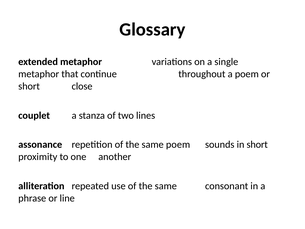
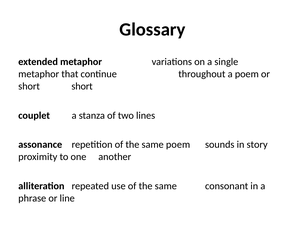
short close: close -> short
in short: short -> story
